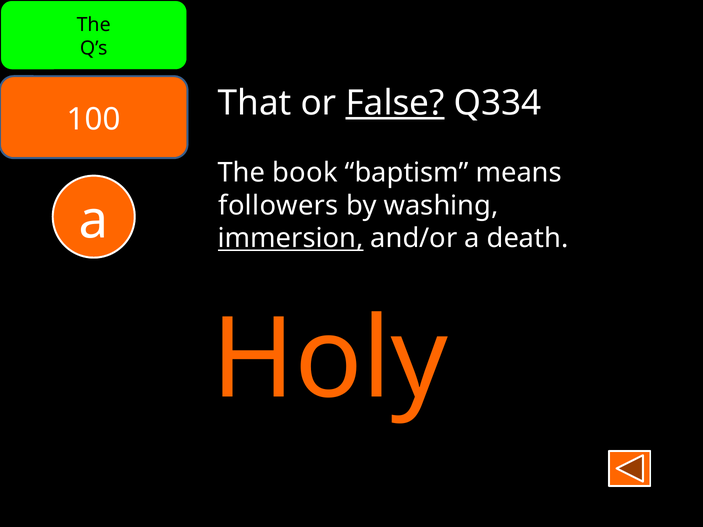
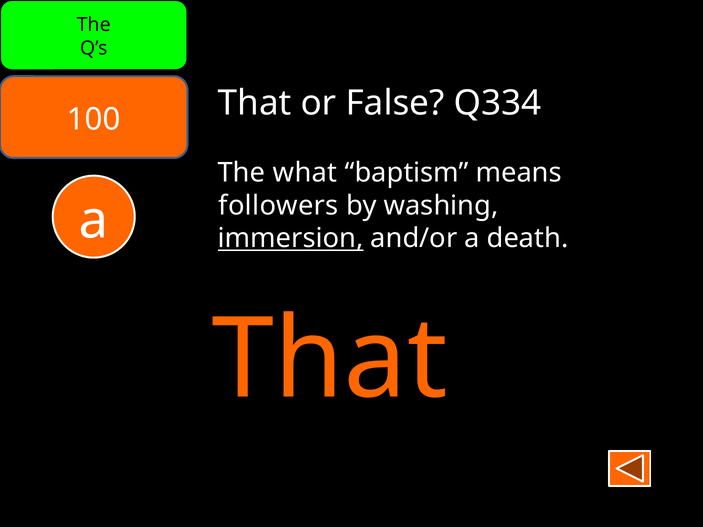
False underline: present -> none
book: book -> what
Holy at (330, 360): Holy -> That
